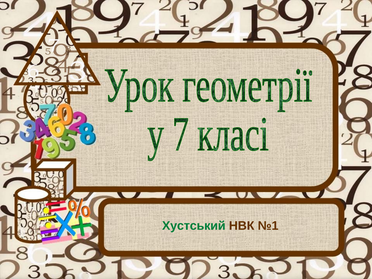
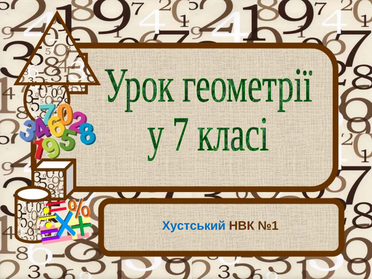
Хустський colour: green -> blue
